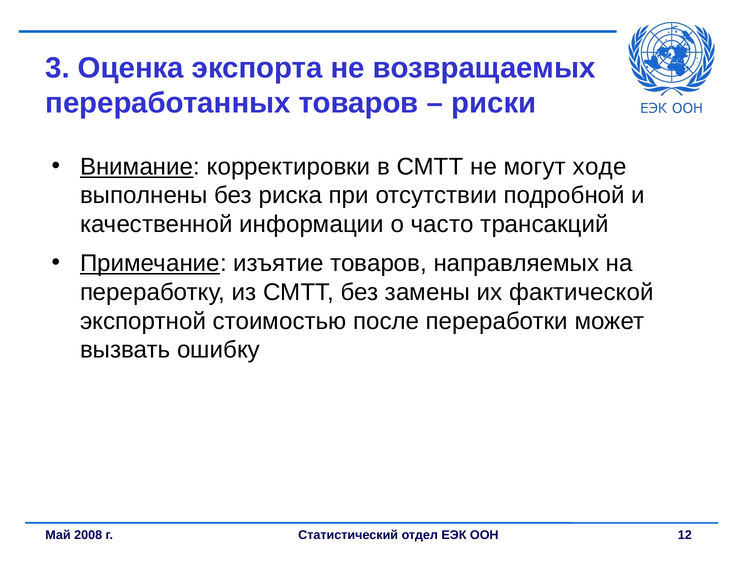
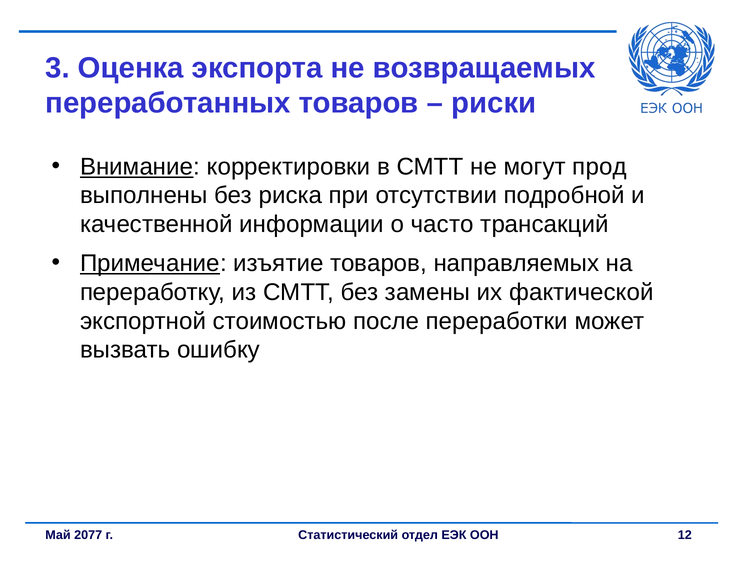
ходе: ходе -> прод
2008: 2008 -> 2077
